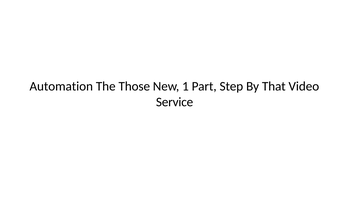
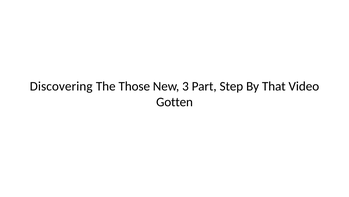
Automation: Automation -> Discovering
1: 1 -> 3
Service: Service -> Gotten
